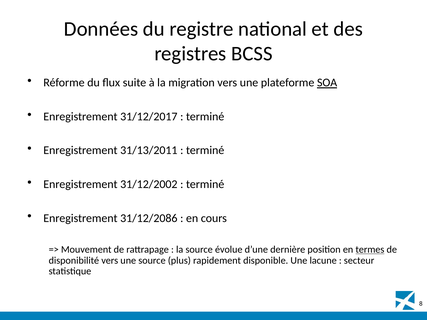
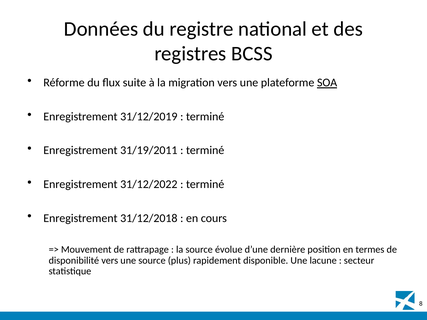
31/12/2017: 31/12/2017 -> 31/12/2019
31/13/2011: 31/13/2011 -> 31/19/2011
31/12/2002: 31/12/2002 -> 31/12/2022
31/12/2086: 31/12/2086 -> 31/12/2018
termes underline: present -> none
